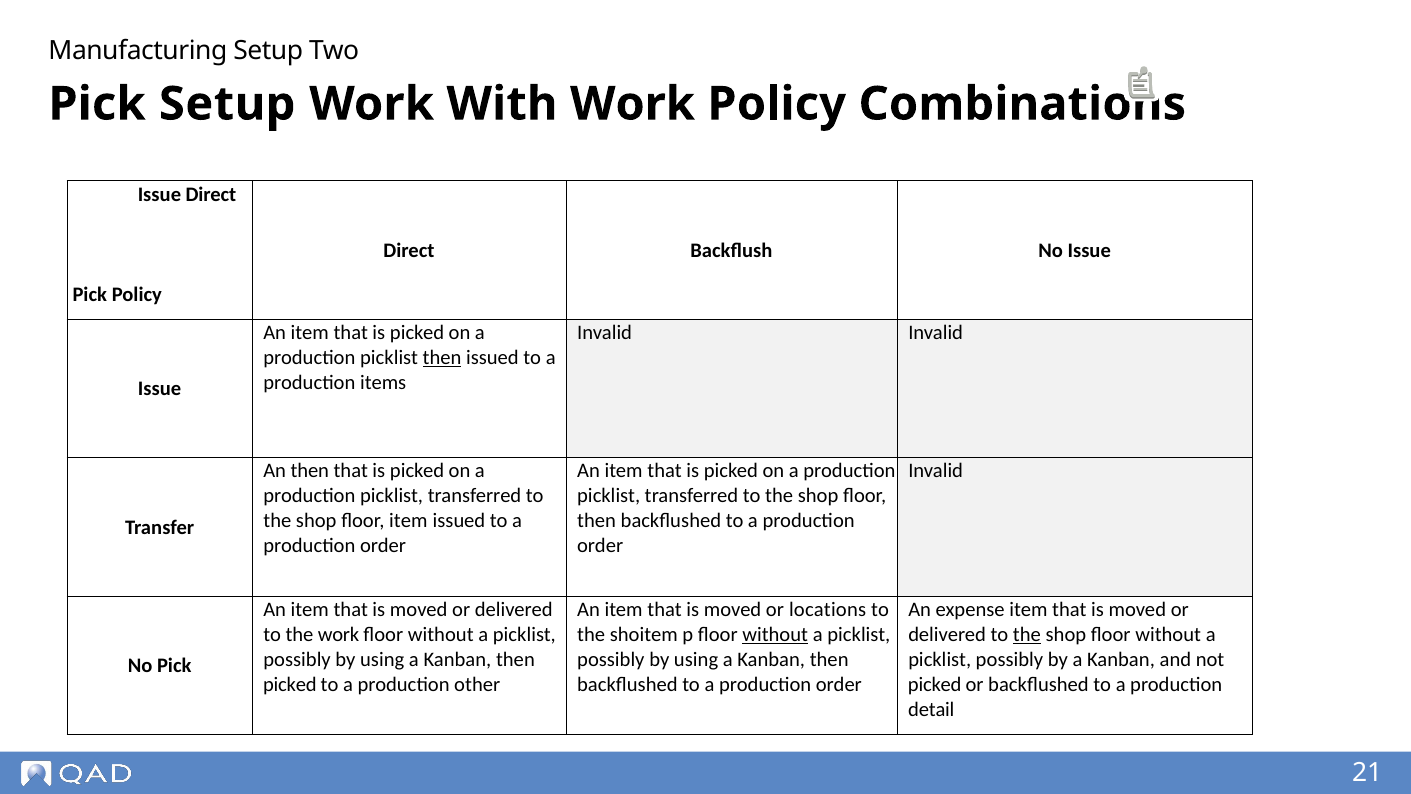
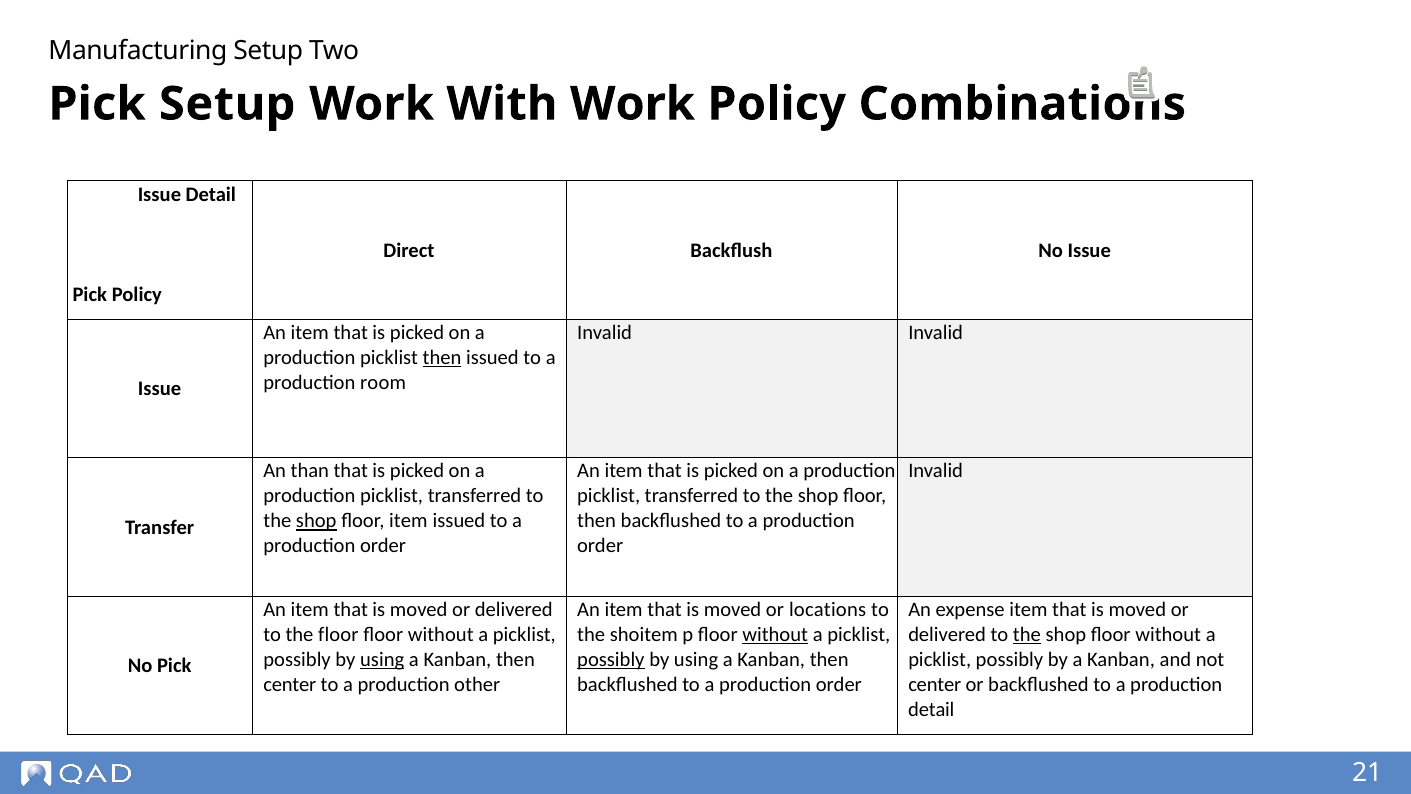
Issue Direct: Direct -> Detail
items: items -> room
An then: then -> than
shop at (316, 521) underline: none -> present
the work: work -> floor
using at (382, 659) underline: none -> present
possibly at (611, 659) underline: none -> present
picked at (290, 684): picked -> center
picked at (935, 684): picked -> center
